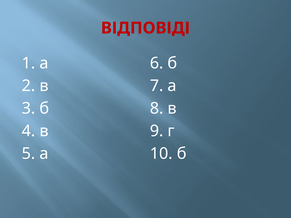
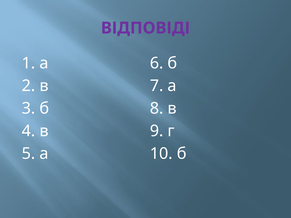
ВІДПОВІДІ colour: red -> purple
